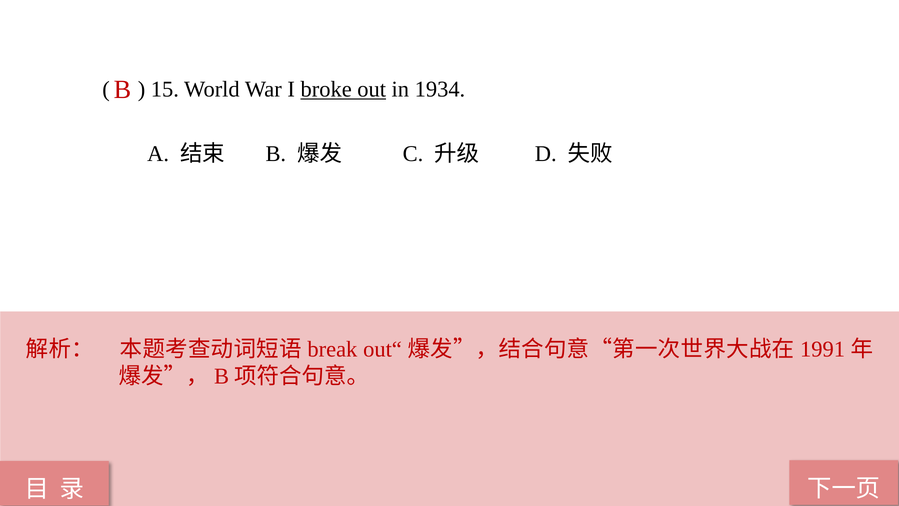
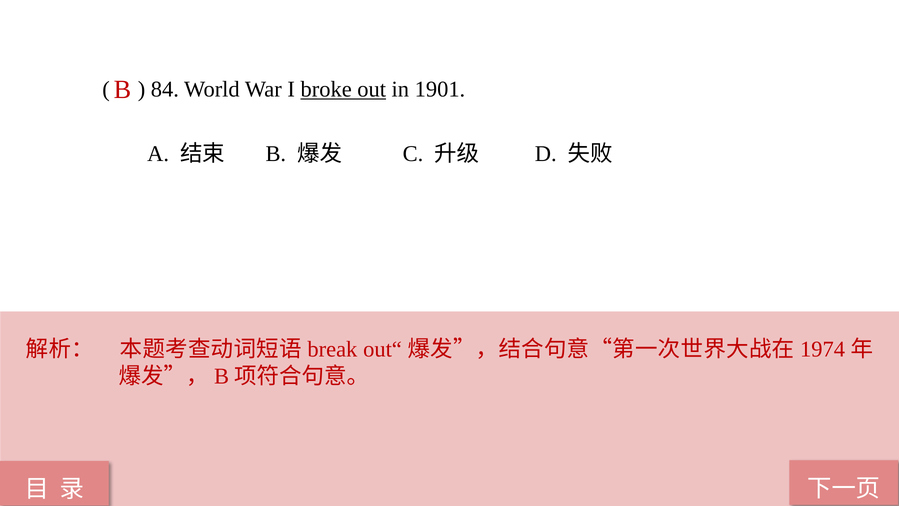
15: 15 -> 84
1934: 1934 -> 1901
1991: 1991 -> 1974
